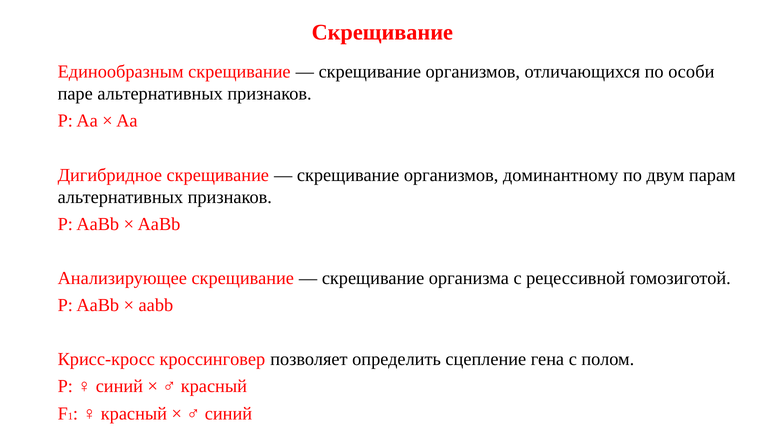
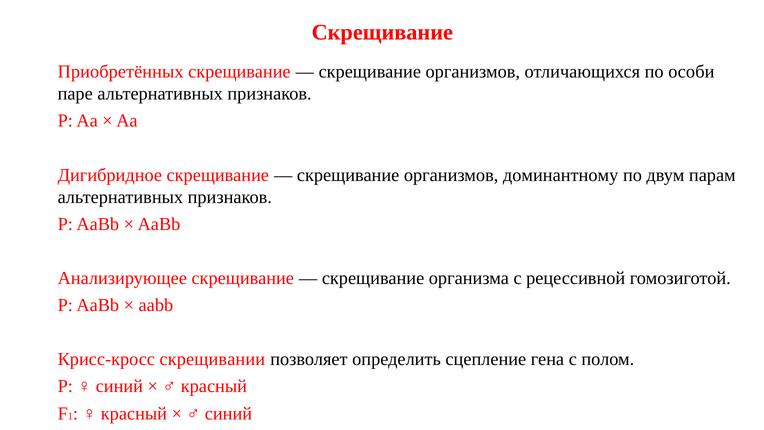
Единообразным: Единообразным -> Приобретённых
кроссинговер: кроссинговер -> скрещивании
